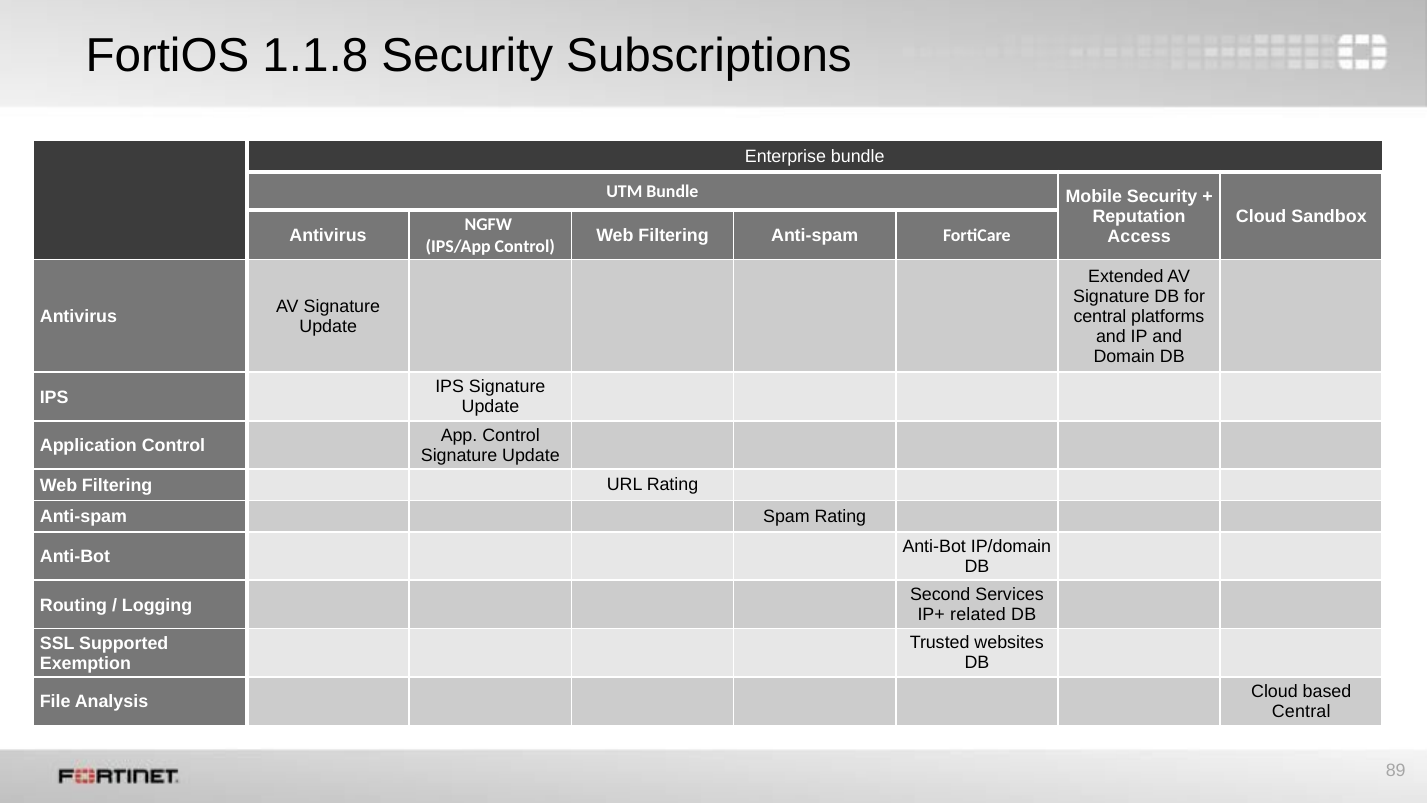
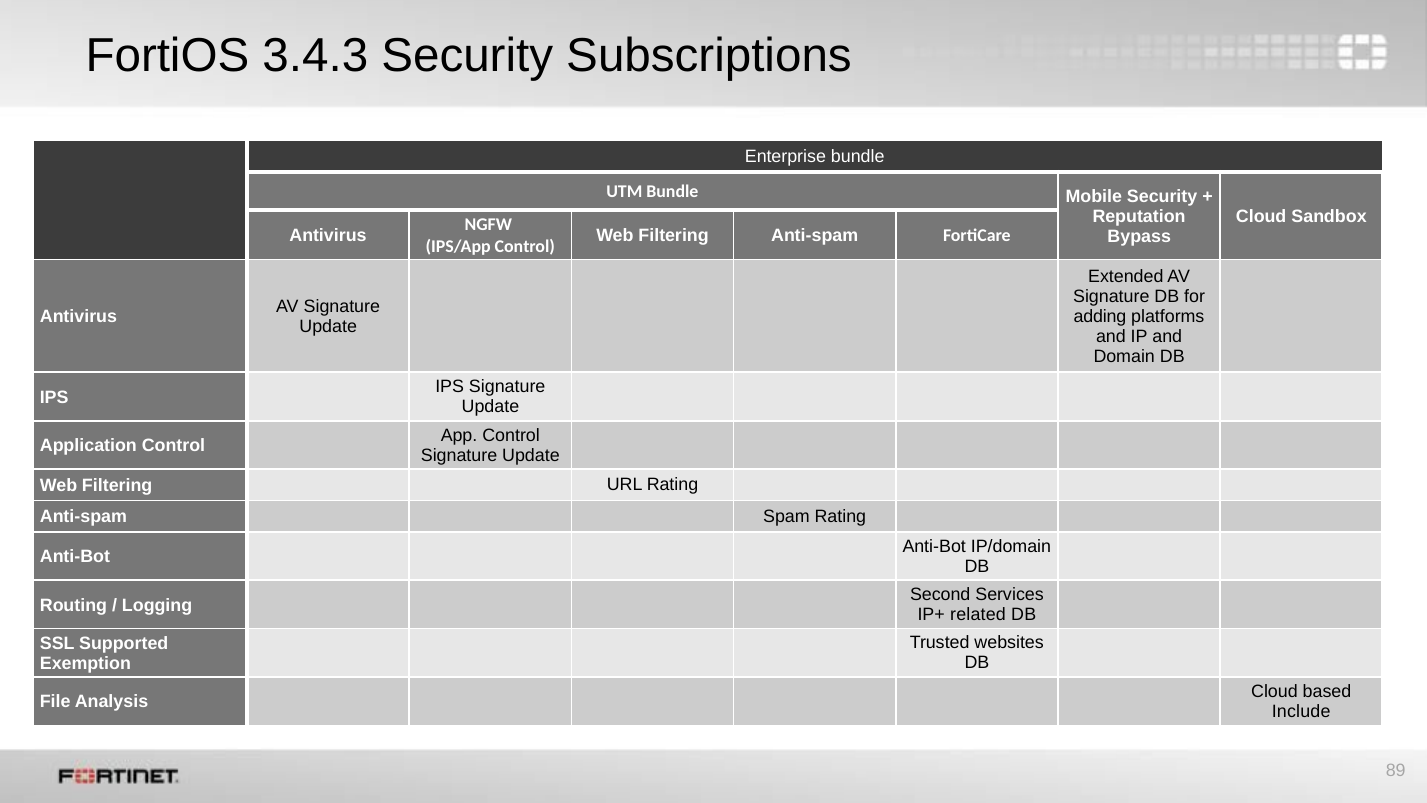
1.1.8: 1.1.8 -> 3.4.3
Access: Access -> Bypass
central at (1100, 316): central -> adding
Central at (1301, 711): Central -> Include
